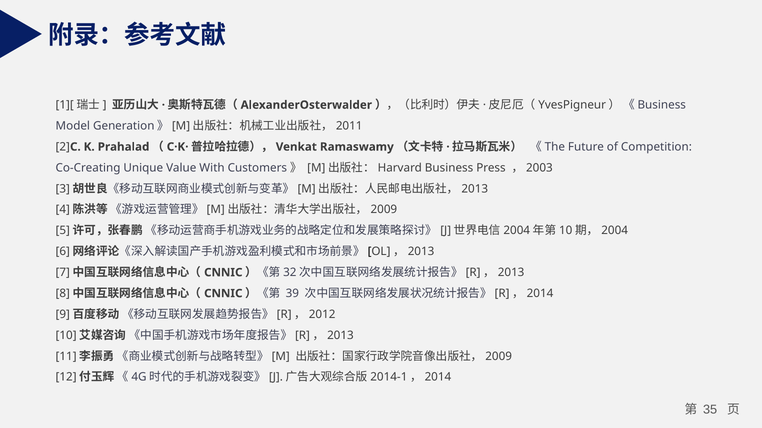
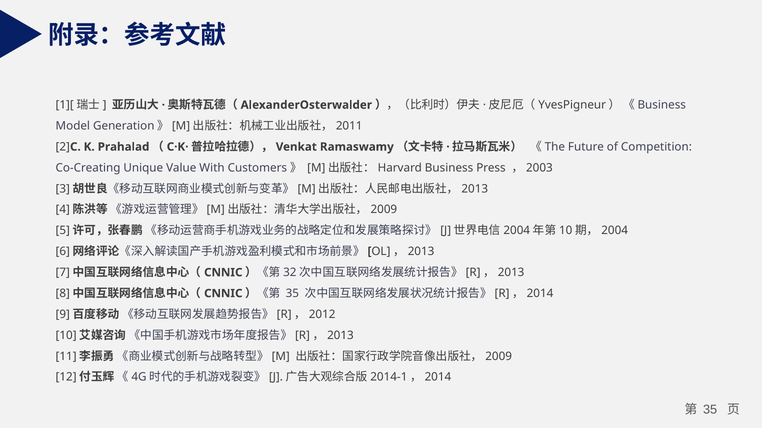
39 at (292, 294): 39 -> 35
